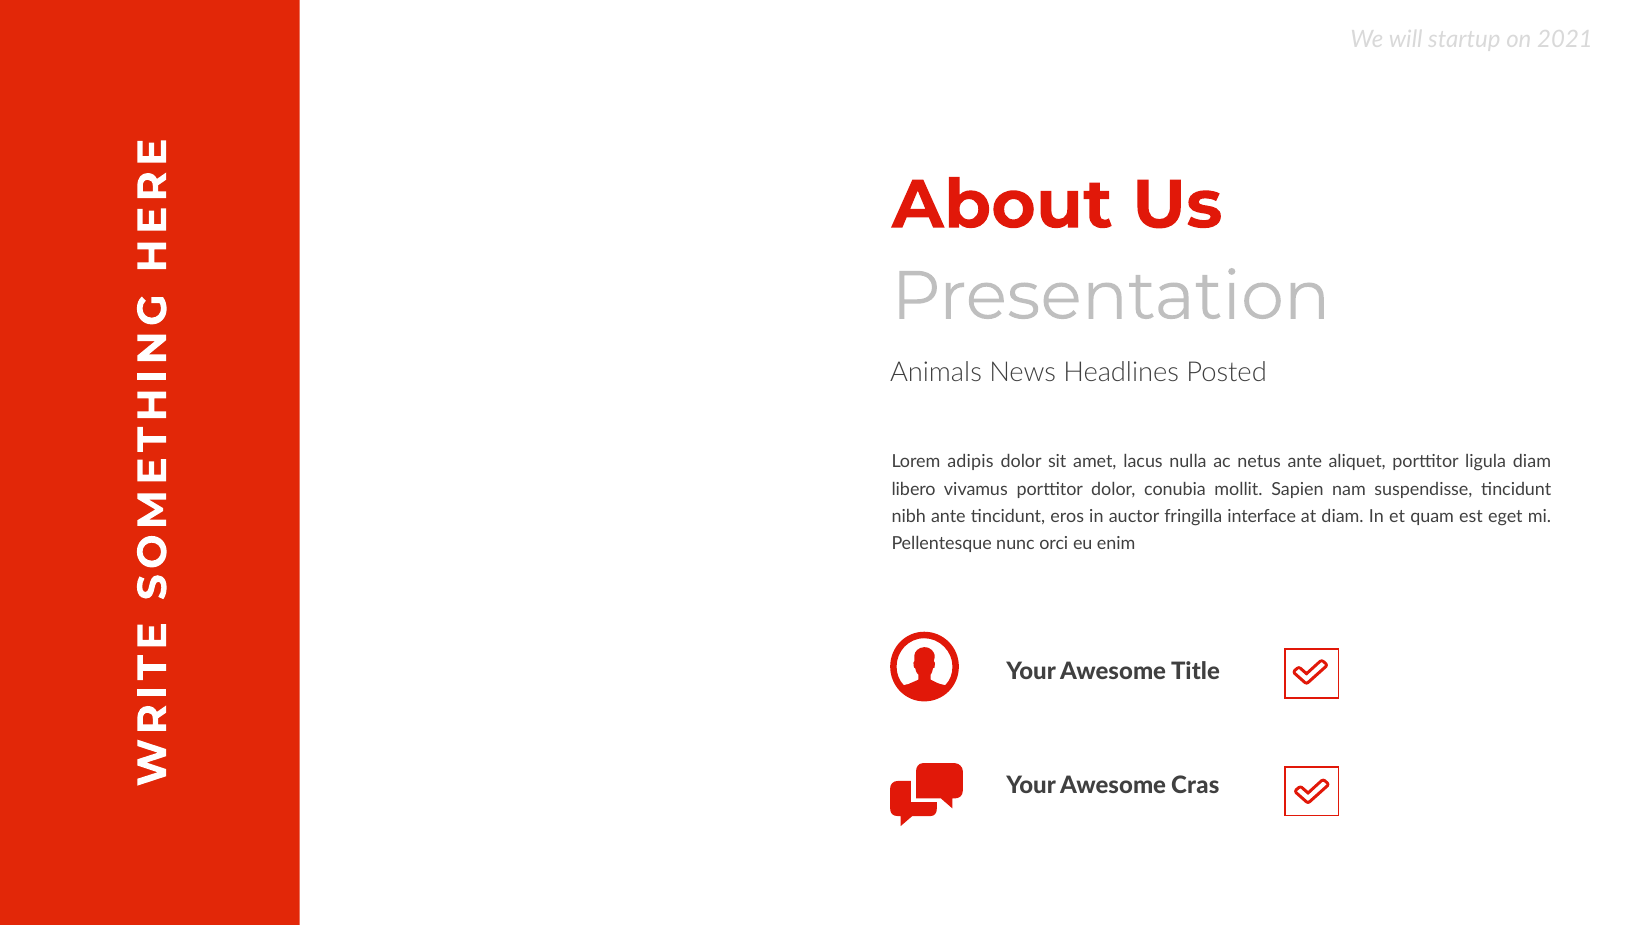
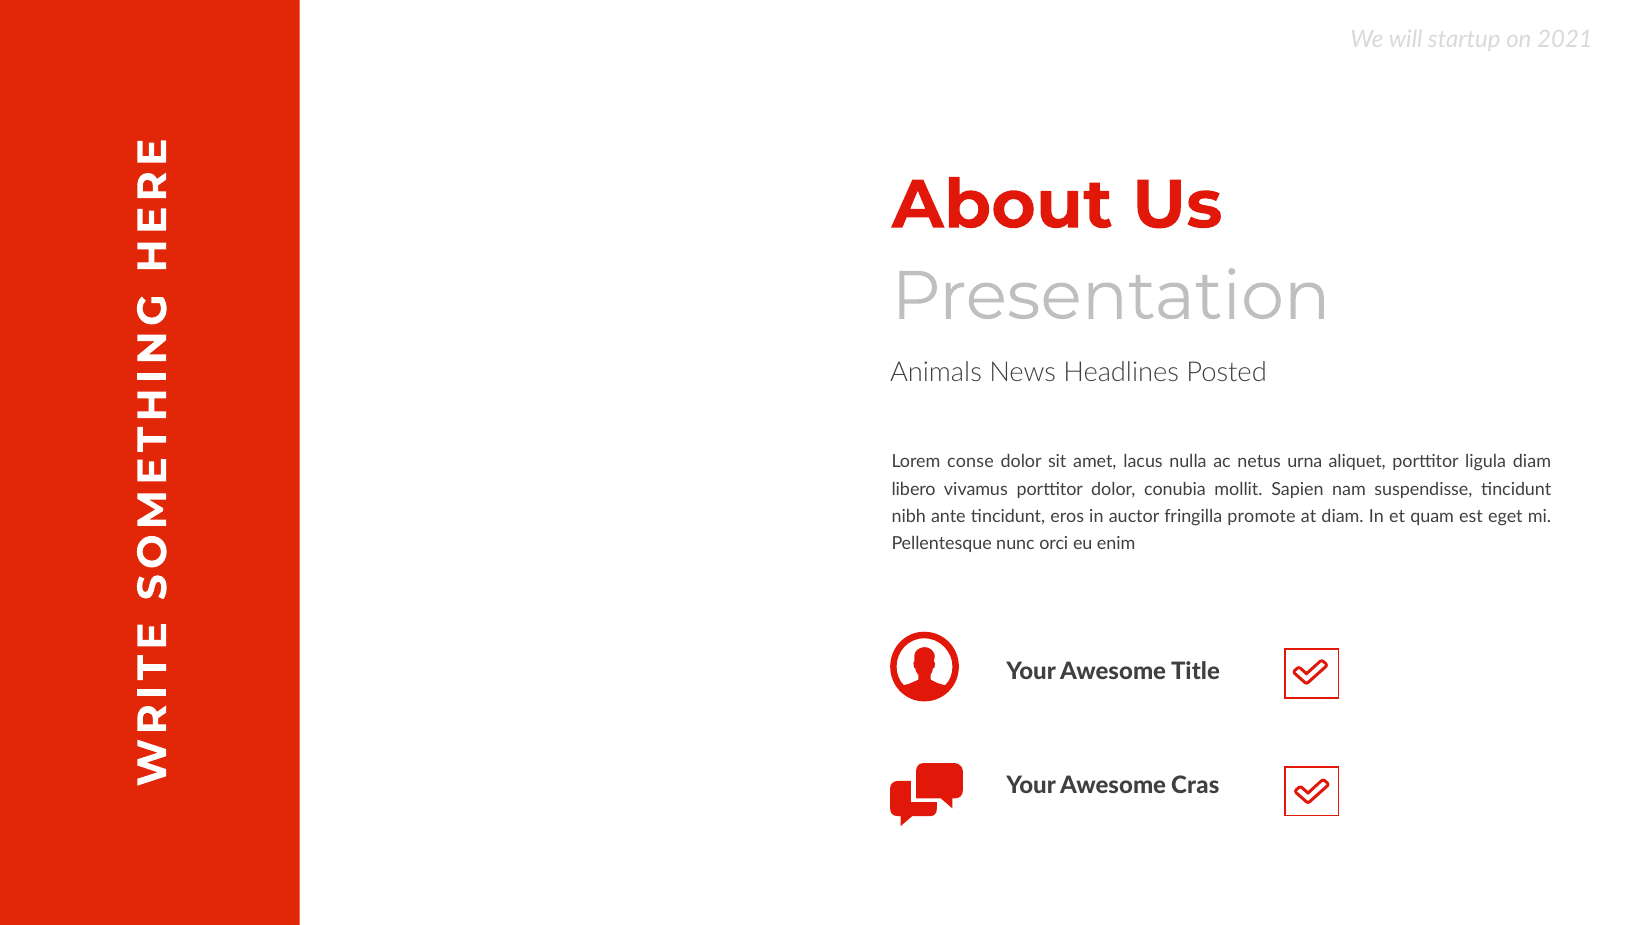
adipis: adipis -> conse
netus ante: ante -> urna
interface: interface -> promote
